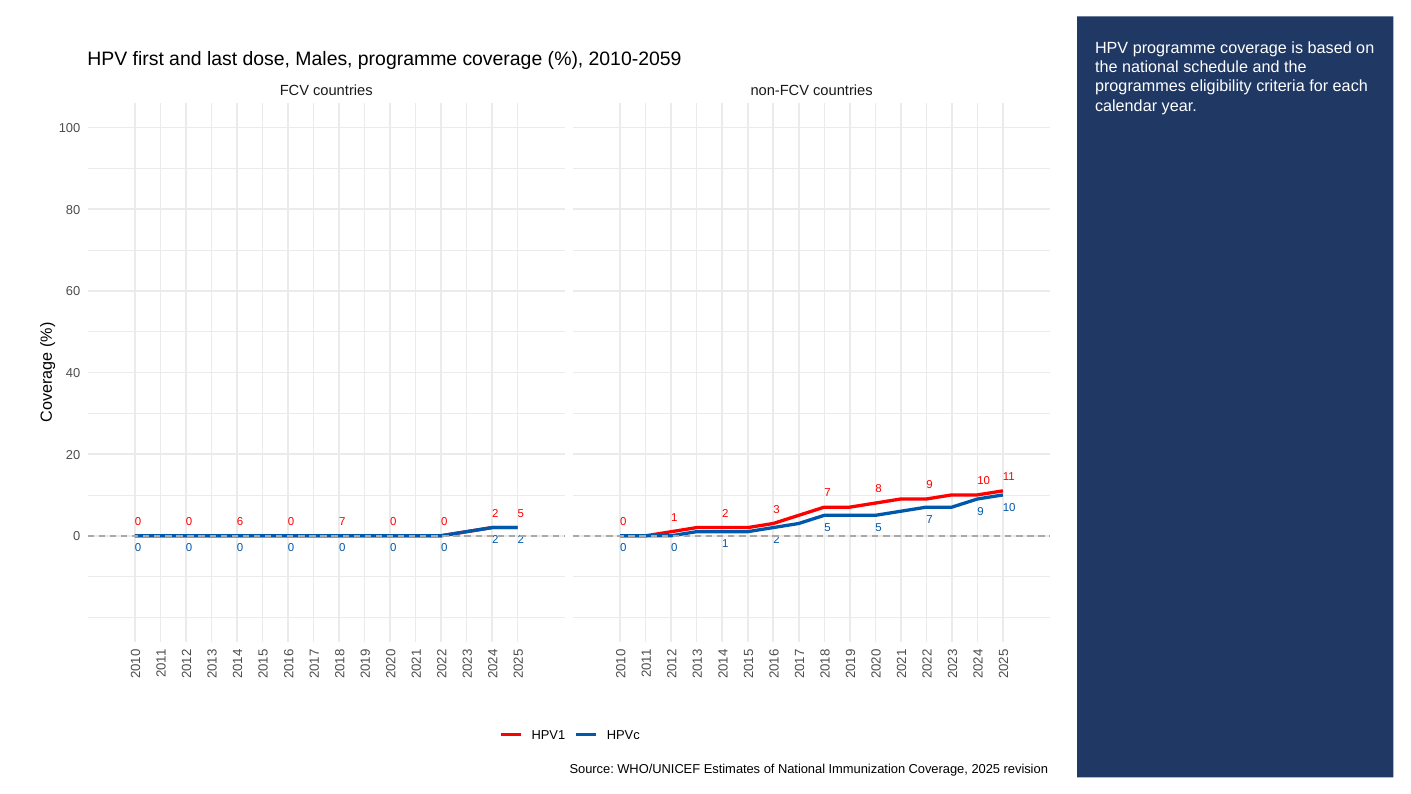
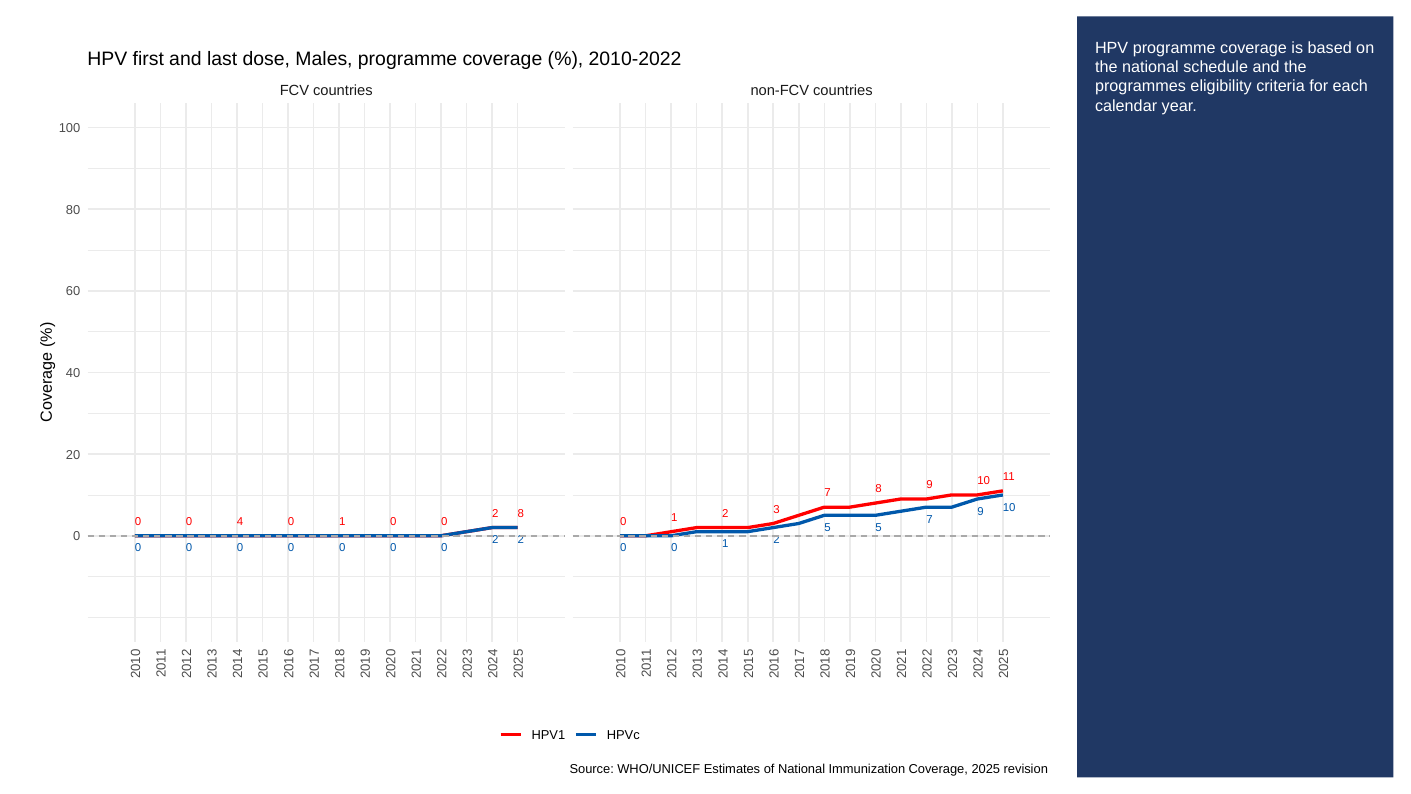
2010-2059: 2010-2059 -> 2010-2022
5 at (521, 513): 5 -> 8
0 6: 6 -> 4
7 at (342, 522): 7 -> 1
